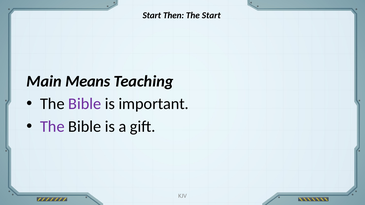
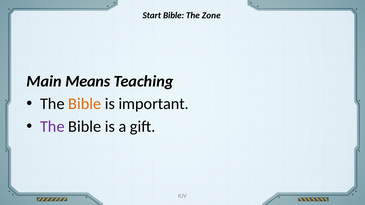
Start Then: Then -> Bible
The Start: Start -> Zone
Bible at (85, 104) colour: purple -> orange
